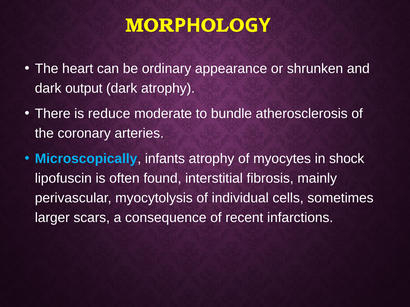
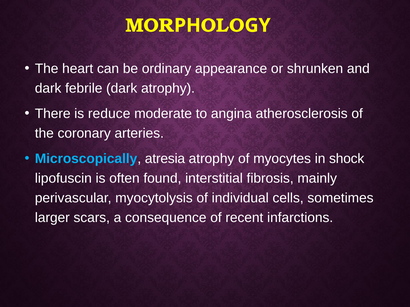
output: output -> febrile
bundle: bundle -> angina
infants: infants -> atresia
